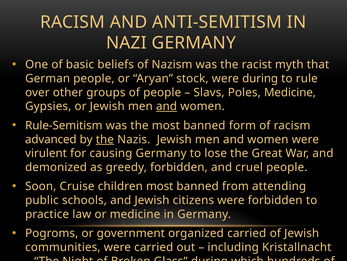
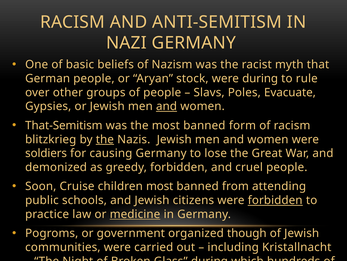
Poles Medicine: Medicine -> Evacuate
Rule-Semitism: Rule-Semitism -> That-Semitism
advanced: advanced -> blitzkrieg
virulent: virulent -> soldiers
forbidden at (275, 200) underline: none -> present
medicine at (135, 214) underline: none -> present
organized carried: carried -> though
